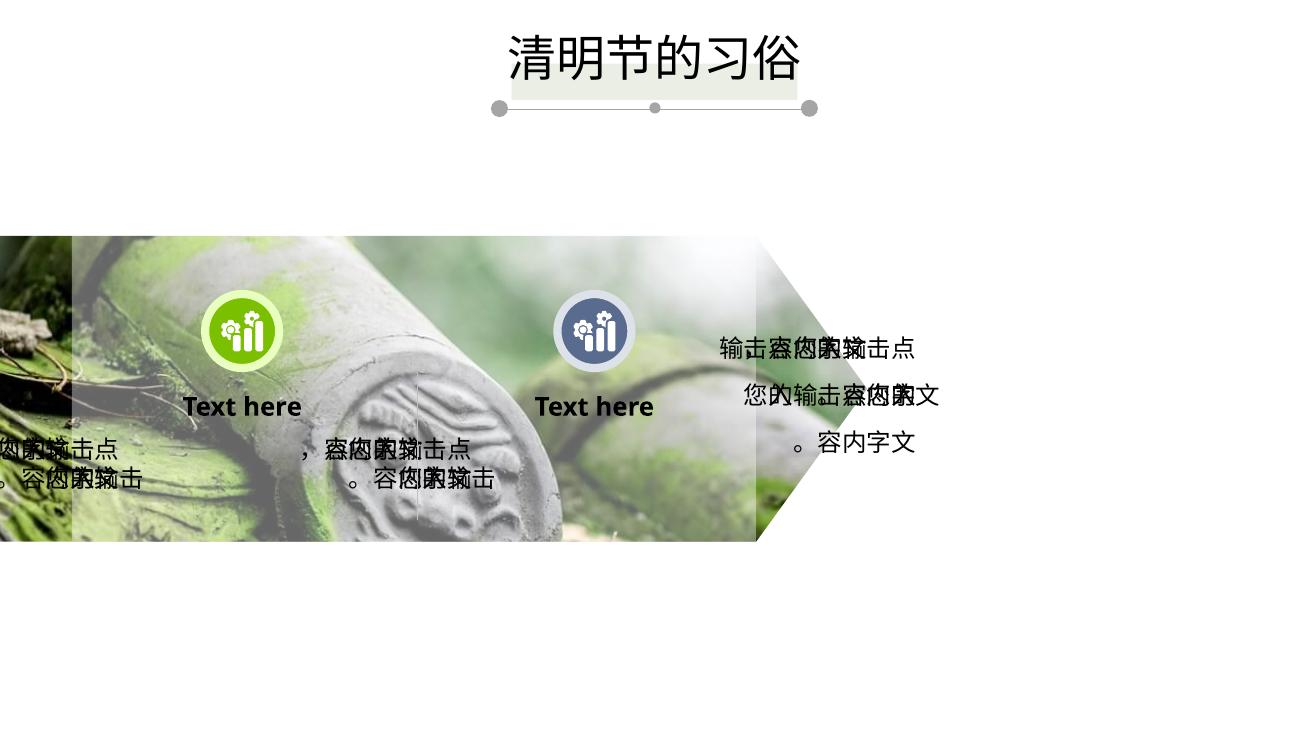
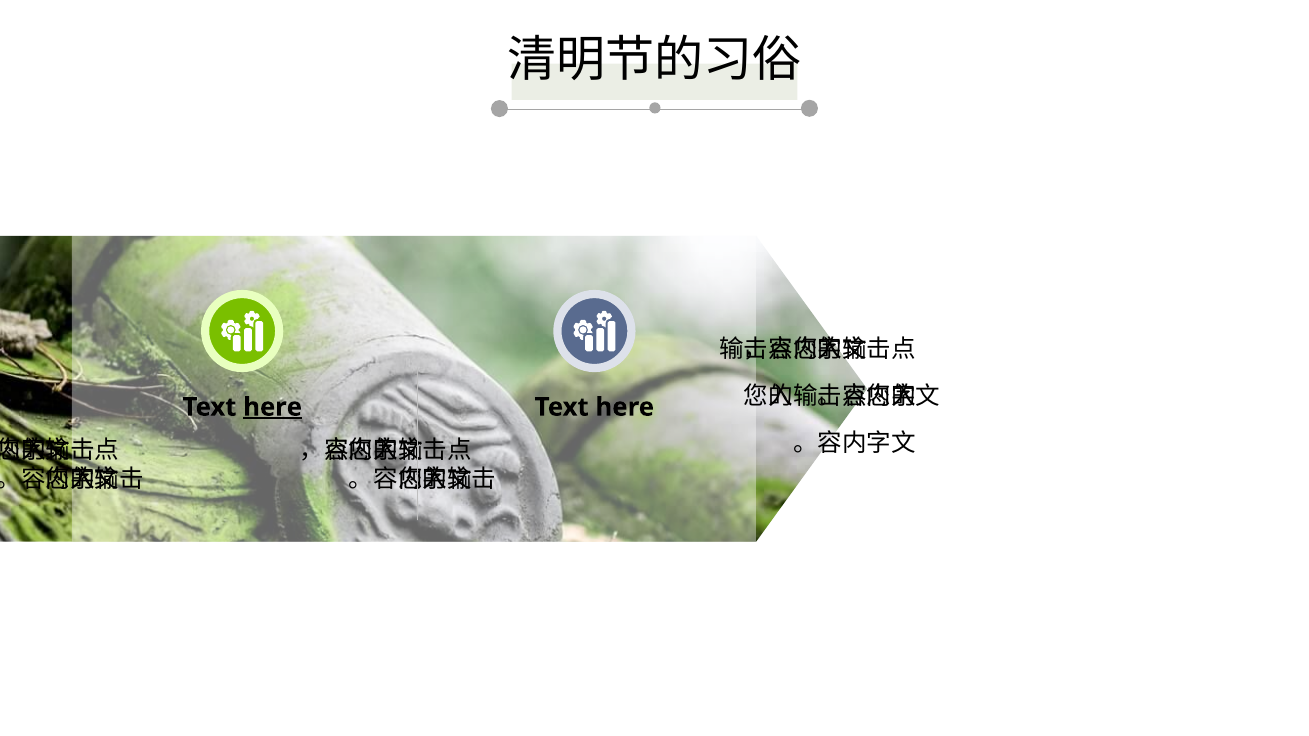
here at (273, 407) underline: none -> present
